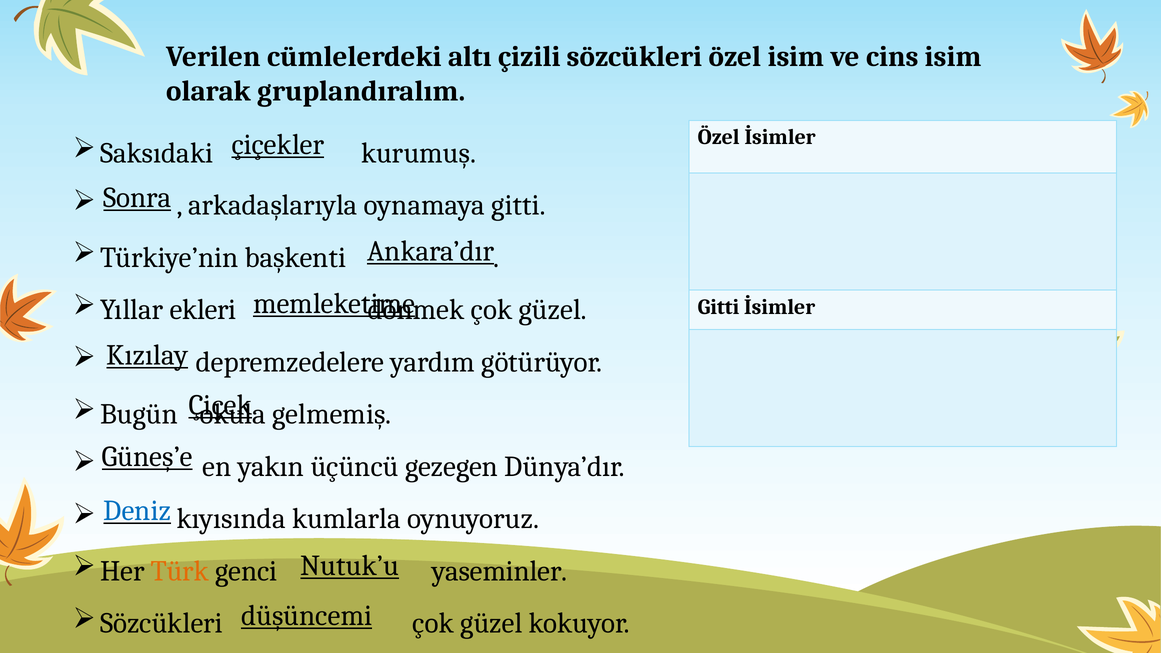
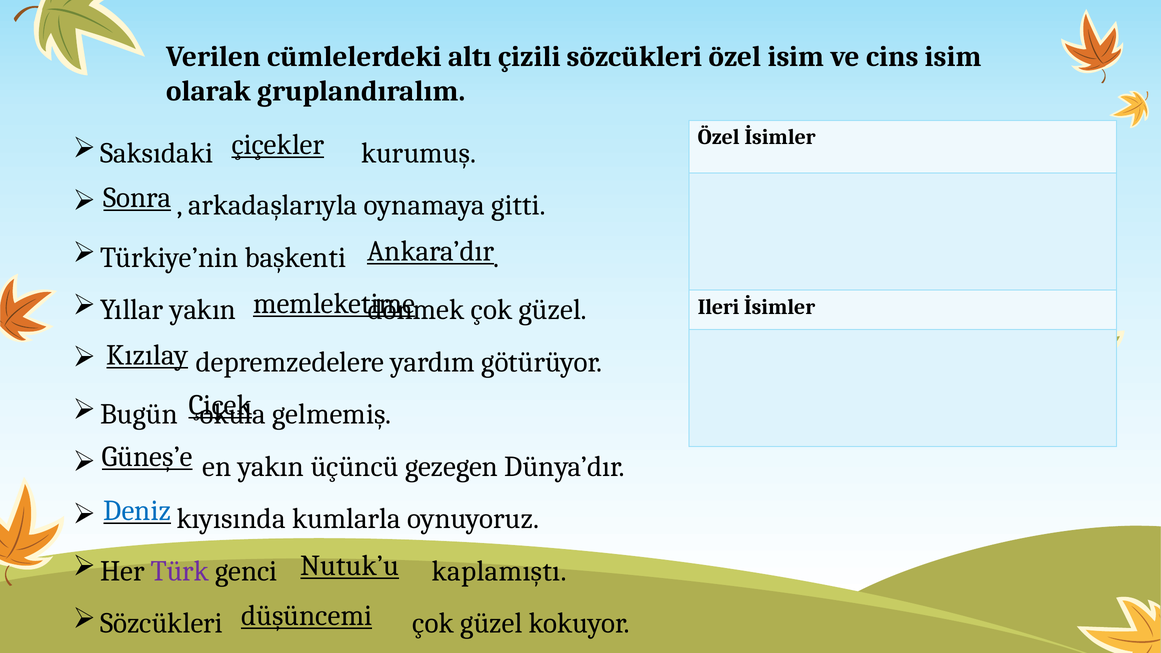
Yıllar ekleri: ekleri -> yakın
Gitti at (718, 307): Gitti -> Ileri
Türk colour: orange -> purple
yaseminler: yaseminler -> kaplamıştı
